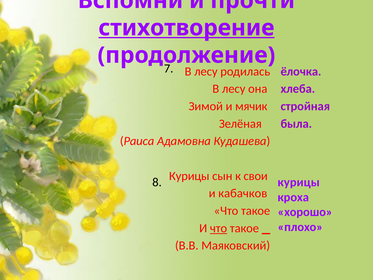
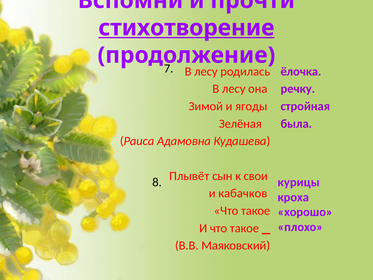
хлеба: хлеба -> речку
мячик: мячик -> ягоды
Курицы at (189, 176): Курицы -> Плывёт
что at (219, 228) underline: present -> none
